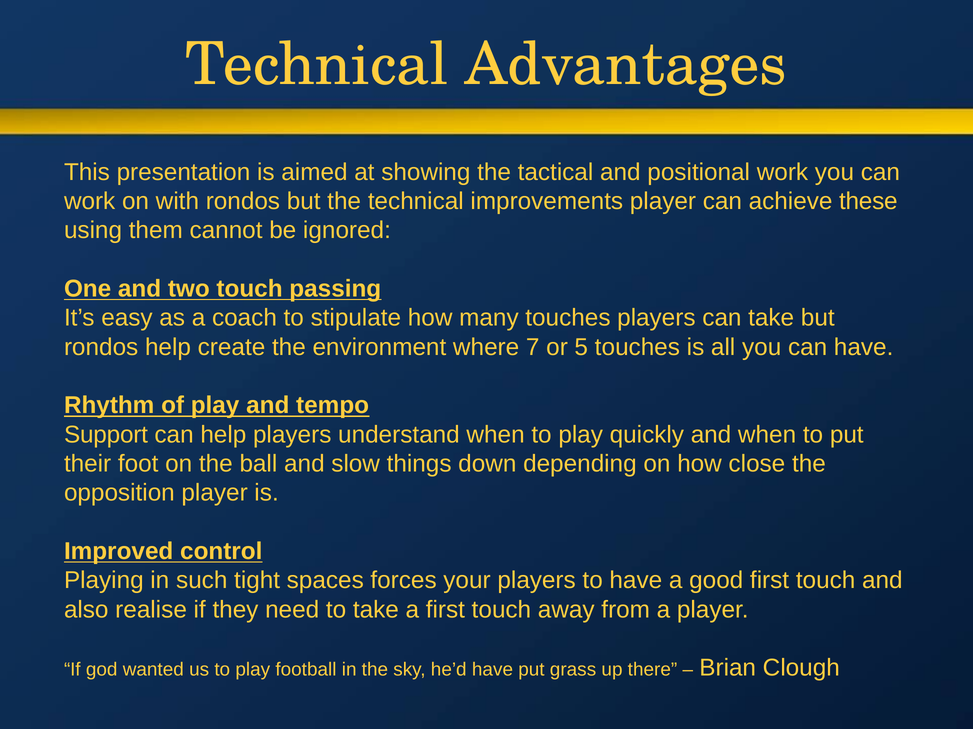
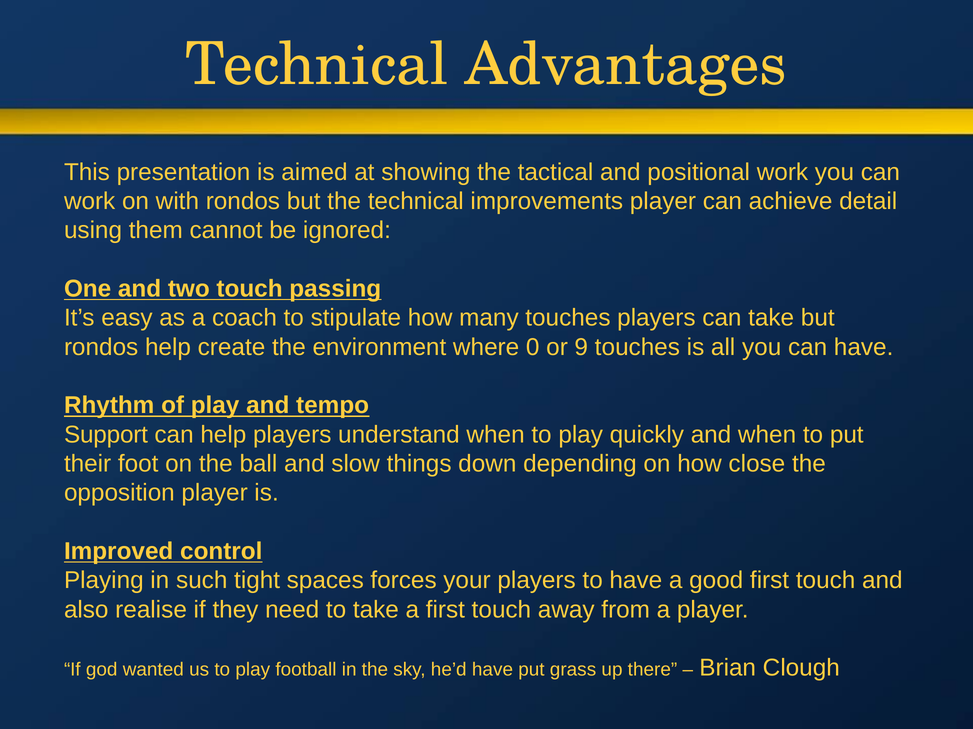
these: these -> detail
7: 7 -> 0
5: 5 -> 9
